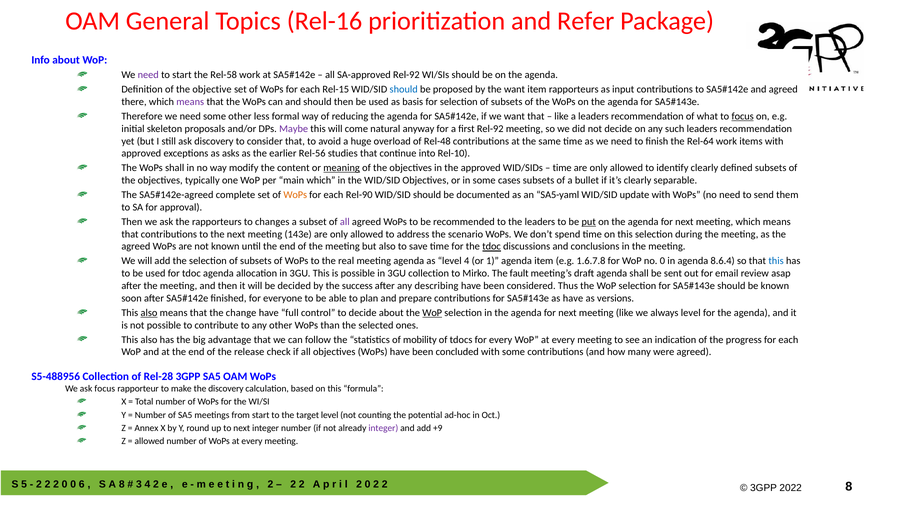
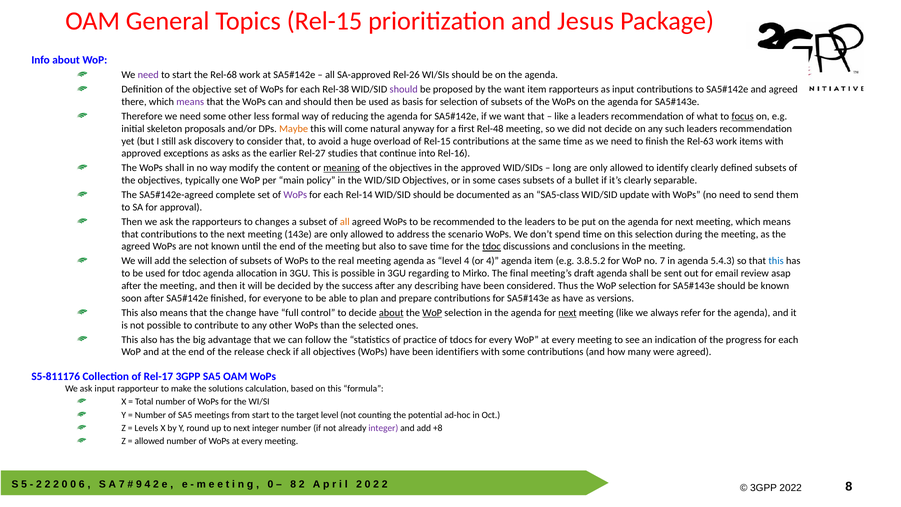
Topics Rel-16: Rel-16 -> Rel-15
Refer: Refer -> Jesus
Rel-58: Rel-58 -> Rel-68
SA-approved Rel-92: Rel-92 -> Rel-26
Rel-15: Rel-15 -> Rel-38
should at (404, 89) colour: blue -> purple
Maybe colour: purple -> orange
first Rel-92: Rel-92 -> Rel-48
of Rel-48: Rel-48 -> Rel-15
Rel-64: Rel-64 -> Rel-63
Rel-56: Rel-56 -> Rel-27
Rel-10: Rel-10 -> Rel-16
time at (562, 168): time -> long
main which: which -> policy
WoPs at (295, 195) colour: orange -> purple
Rel-90: Rel-90 -> Rel-14
SA5-yaml: SA5-yaml -> SA5-class
all at (345, 222) colour: purple -> orange
put underline: present -> none
1 at (493, 261): 1 -> 4
1.6.7.8: 1.6.7.8 -> 3.8.5.2
no 0: 0 -> 7
8.6.4: 8.6.4 -> 5.4.3
3GU collection: collection -> regarding
fault: fault -> final
also at (149, 313) underline: present -> none
about at (391, 313) underline: none -> present
next at (567, 313) underline: none -> present
always level: level -> refer
mobility: mobility -> practice
concluded: concluded -> identifiers
S5-488956: S5-488956 -> S5-811176
Rel-28: Rel-28 -> Rel-17
ask focus: focus -> input
the discovery: discovery -> solutions
Annex: Annex -> Levels
+9: +9 -> +8
A 8: 8 -> 7
3: 3 -> 9
2 at (270, 484): 2 -> 0
2 at (293, 484): 2 -> 8
